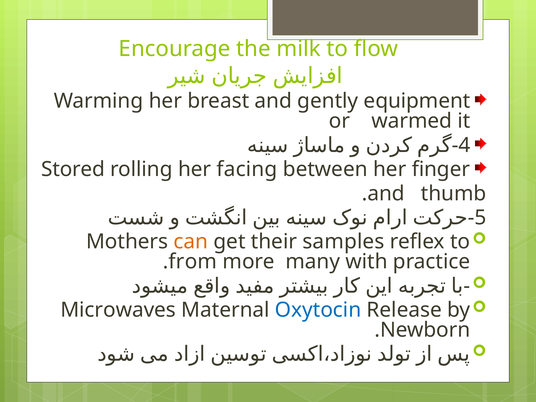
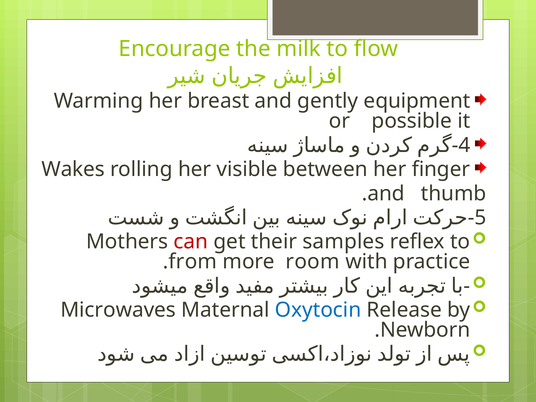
warmed: warmed -> possible
Stored: Stored -> Wakes
facing: facing -> visible
can colour: orange -> red
many: many -> room
